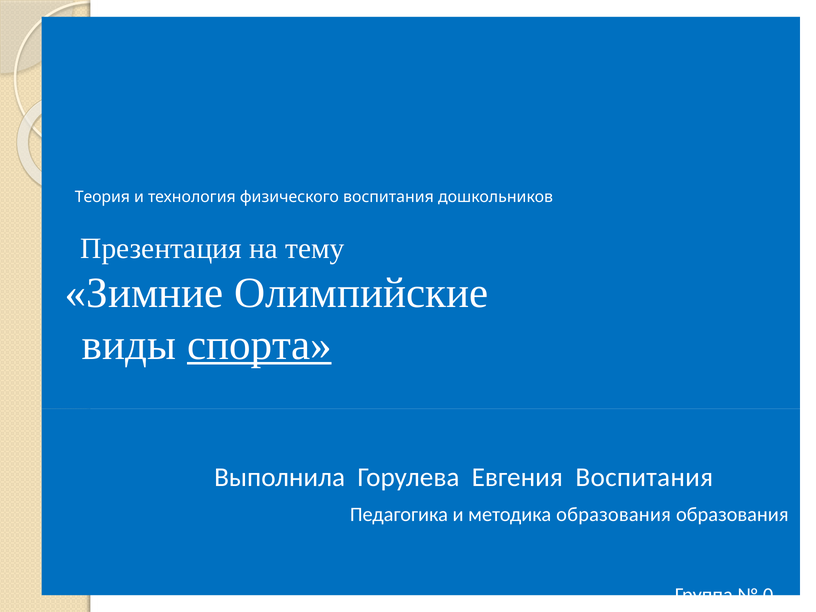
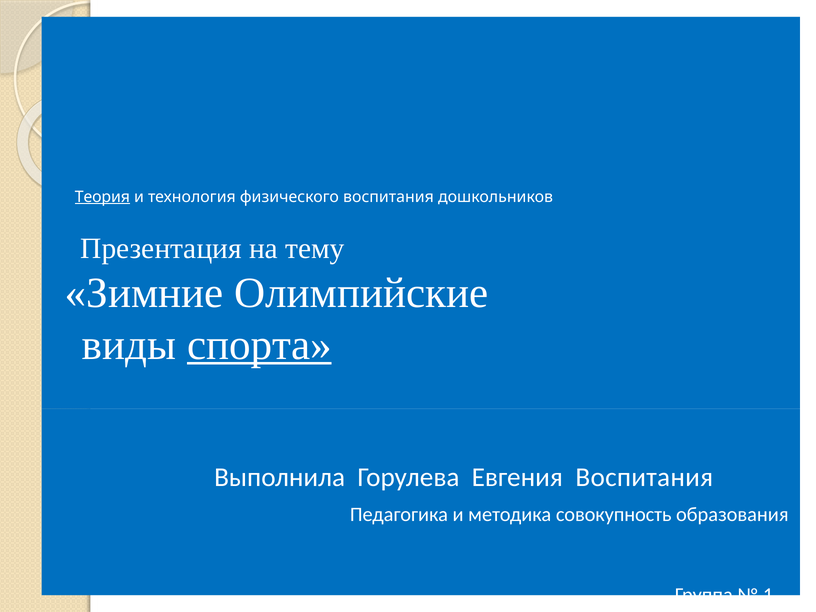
Теория underline: none -> present
методика образования: образования -> совокупность
0: 0 -> 1
